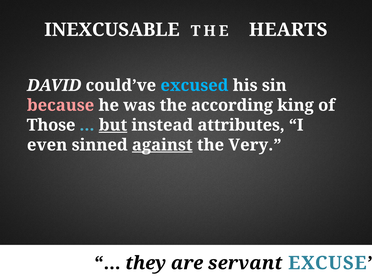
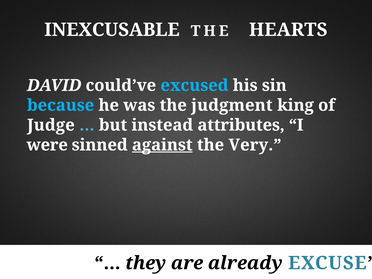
because colour: pink -> light blue
according: according -> judgment
Those: Those -> Judge
but underline: present -> none
even: even -> were
servant: servant -> already
